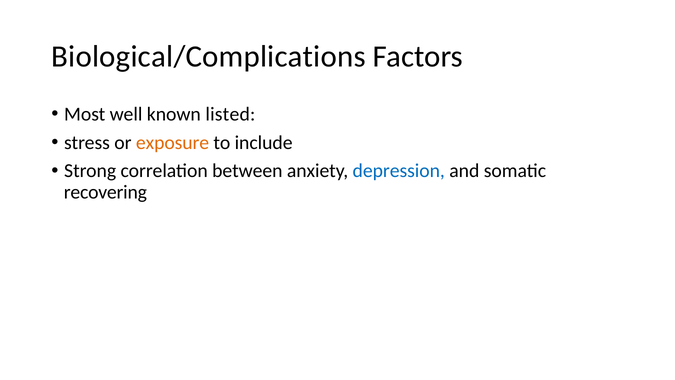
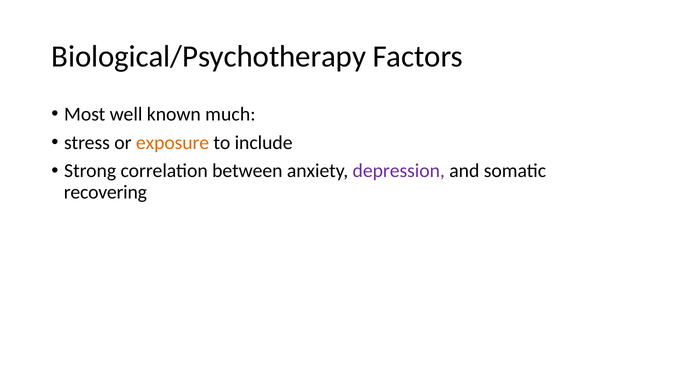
Biological/Complications: Biological/Complications -> Biological/Psychotherapy
listed: listed -> much
depression colour: blue -> purple
